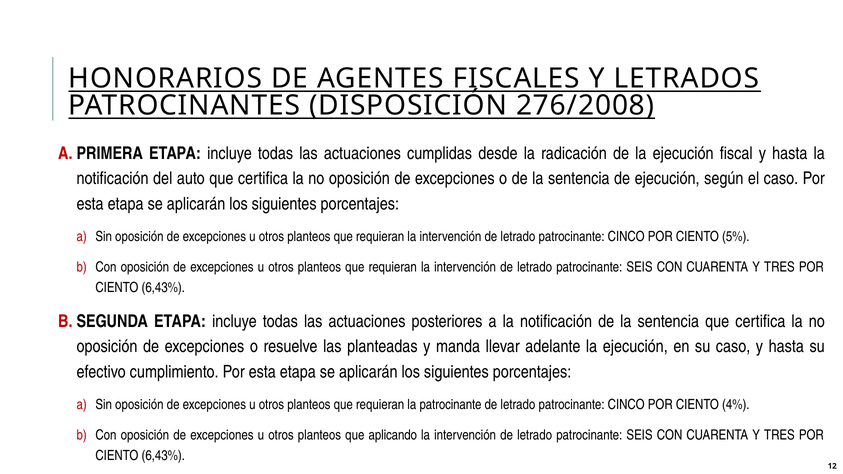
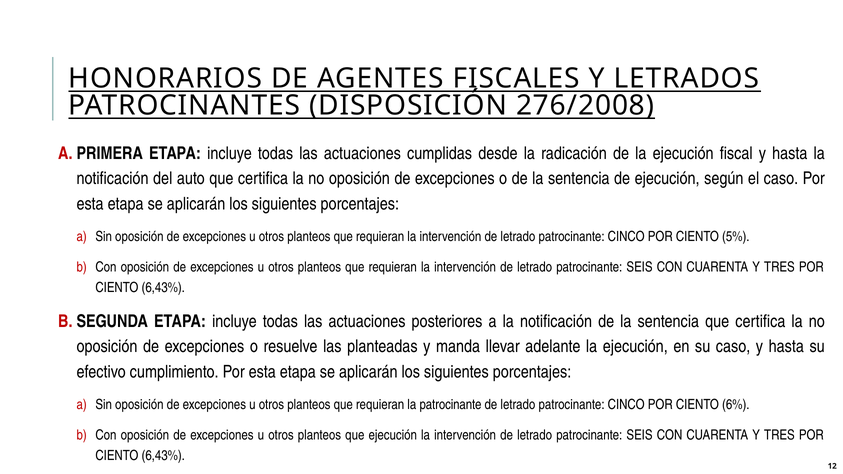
4%: 4% -> 6%
que aplicando: aplicando -> ejecución
